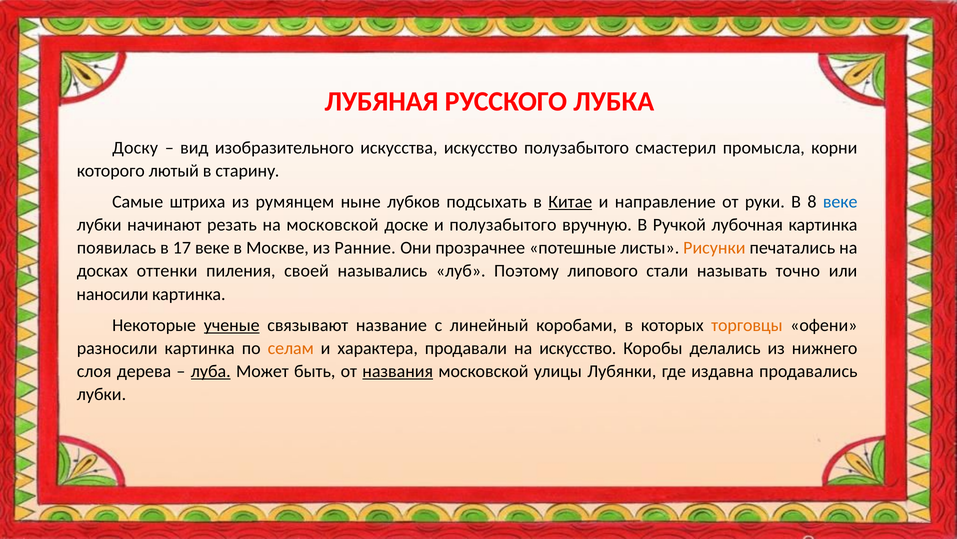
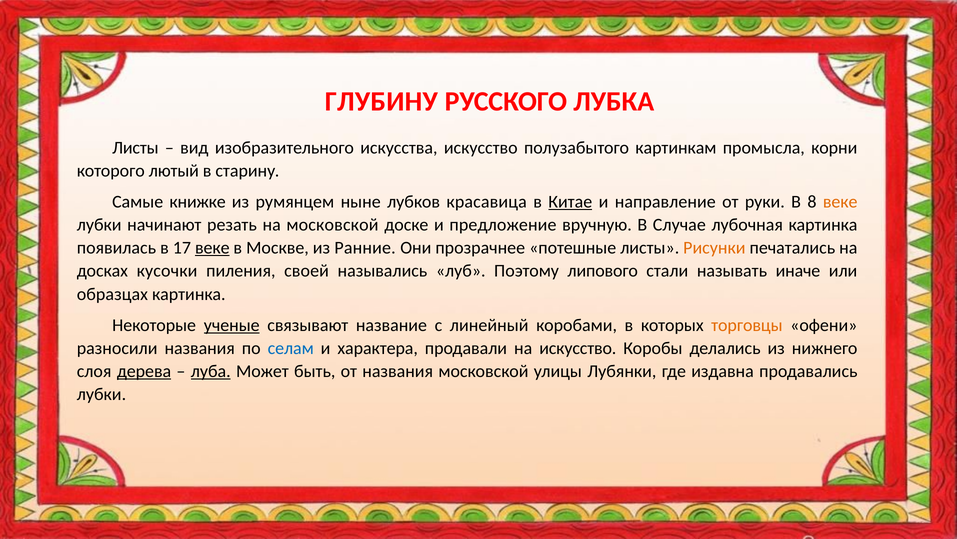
ЛУБЯНАЯ: ЛУБЯНАЯ -> ГЛУБИНУ
Доску at (135, 148): Доску -> Листы
смастерил: смастерил -> картинкам
штриха: штриха -> книжке
подсыхать: подсыхать -> красавица
веке at (840, 202) colour: blue -> orange
и полузабытого: полузабытого -> предложение
Ручкой: Ручкой -> Случае
веке at (212, 248) underline: none -> present
оттенки: оттенки -> кусочки
точно: точно -> иначе
наносили: наносили -> образцах
разносили картинка: картинка -> названия
селам colour: orange -> blue
дерева underline: none -> present
названия at (398, 371) underline: present -> none
